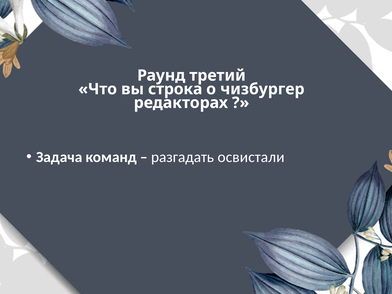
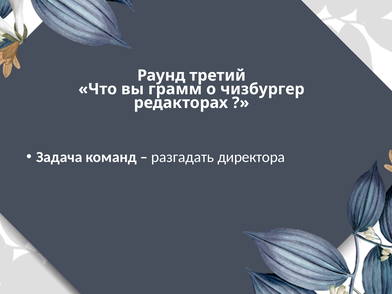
строка: строка -> грамм
освистали: освистали -> директора
